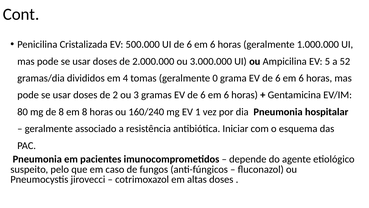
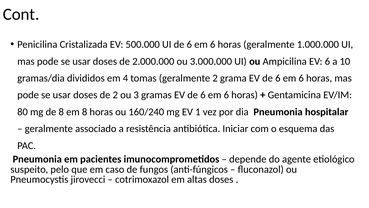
EV 5: 5 -> 6
52: 52 -> 10
geralmente 0: 0 -> 2
